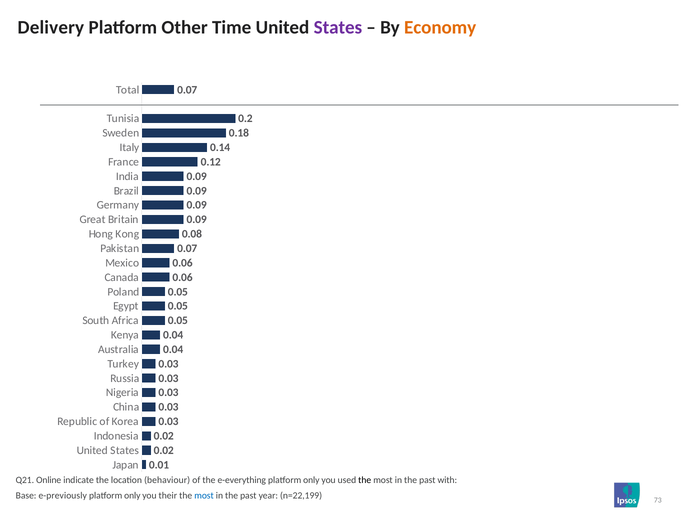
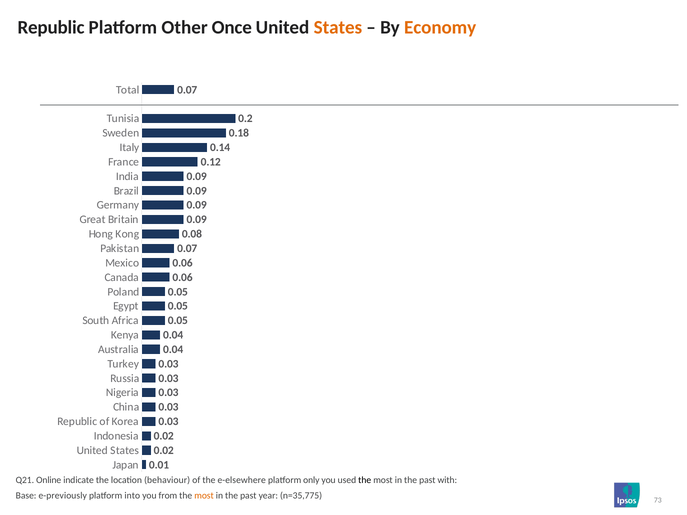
Delivery at (51, 27): Delivery -> Republic
Time: Time -> Once
States at (338, 27) colour: purple -> orange
e-everything: e-everything -> e-elsewhere
only at (132, 496): only -> into
their: their -> from
most at (204, 496) colour: blue -> orange
n=22,199: n=22,199 -> n=35,775
